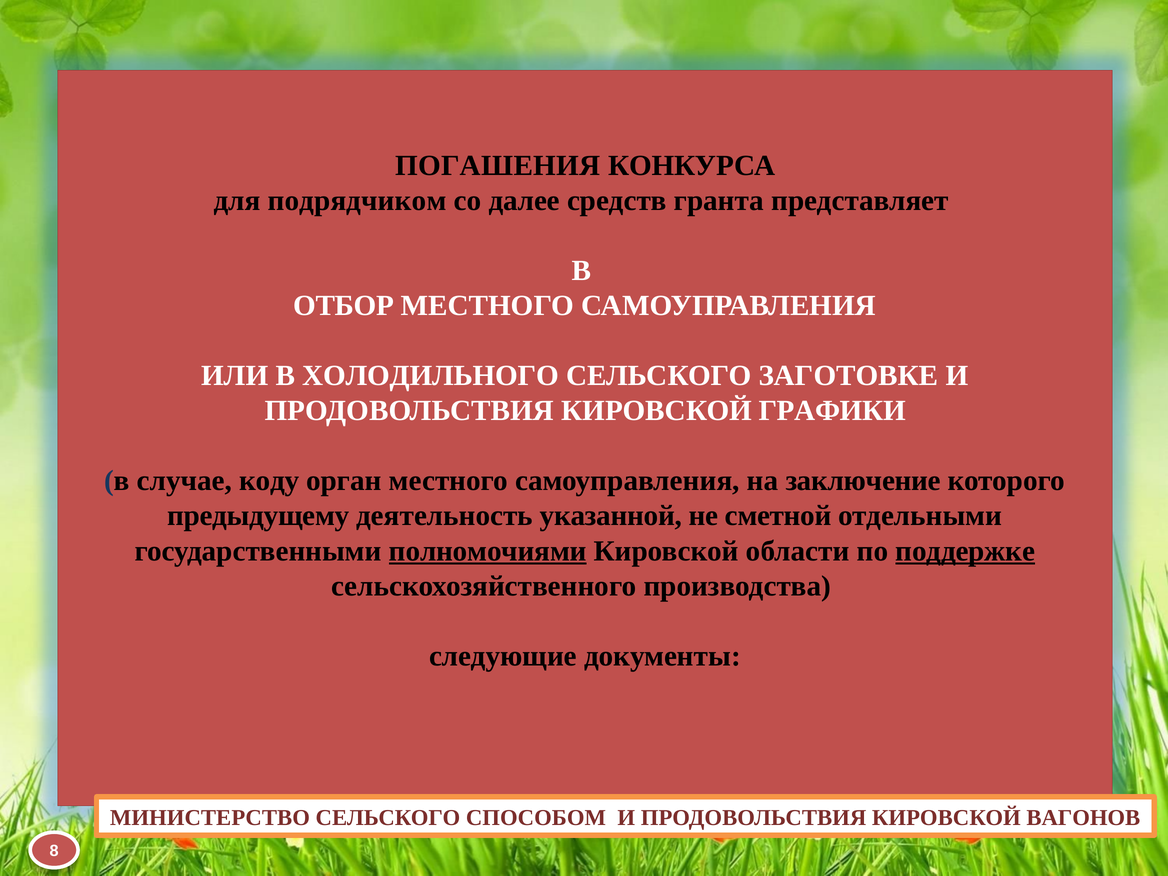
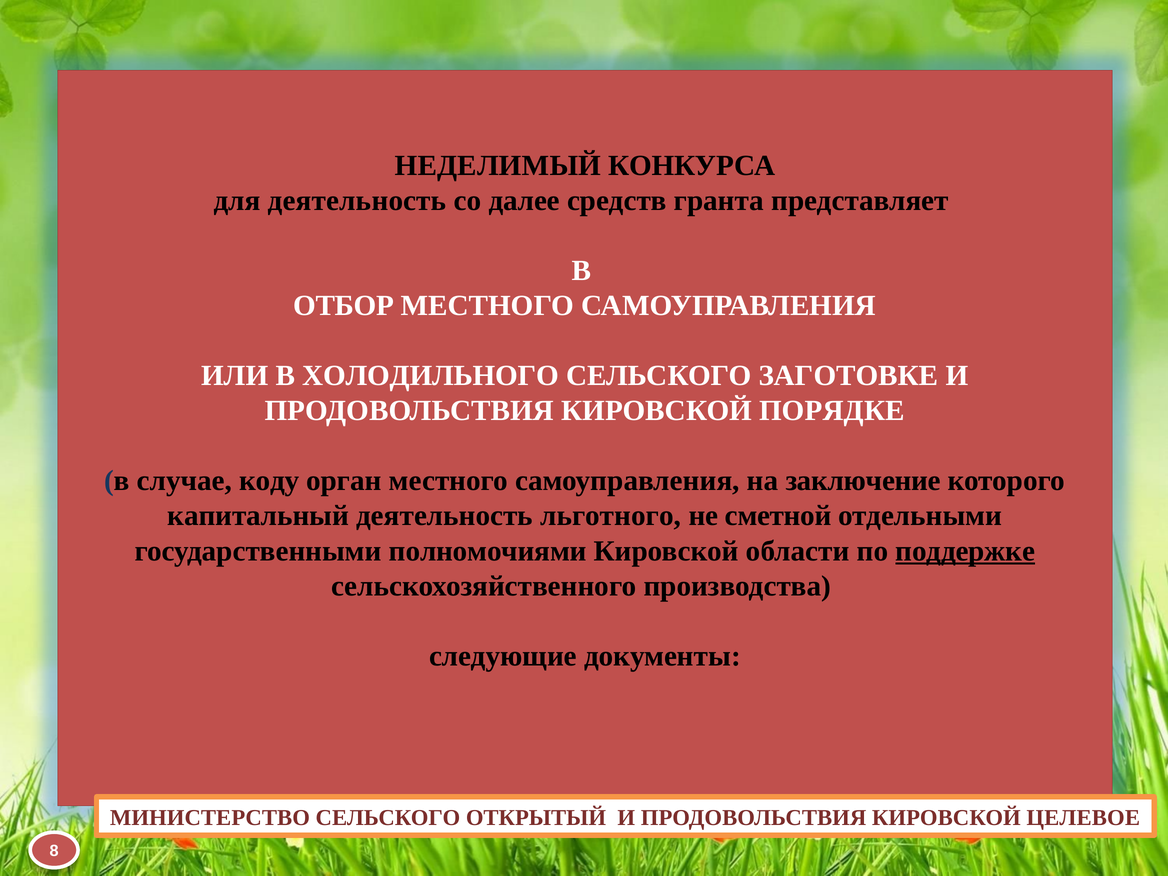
ПОГАШЕНИЯ: ПОГАШЕНИЯ -> НЕДЕЛИМЫЙ
для подрядчиком: подрядчиком -> деятельность
ГРАФИКИ: ГРАФИКИ -> ПОРЯДКЕ
предыдущему: предыдущему -> капитальный
указанной: указанной -> льготного
полномочиями underline: present -> none
СПОСОБОМ: СПОСОБОМ -> ОТКРЫТЫЙ
ВАГОНОВ: ВАГОНОВ -> ЦЕЛЕВОЕ
